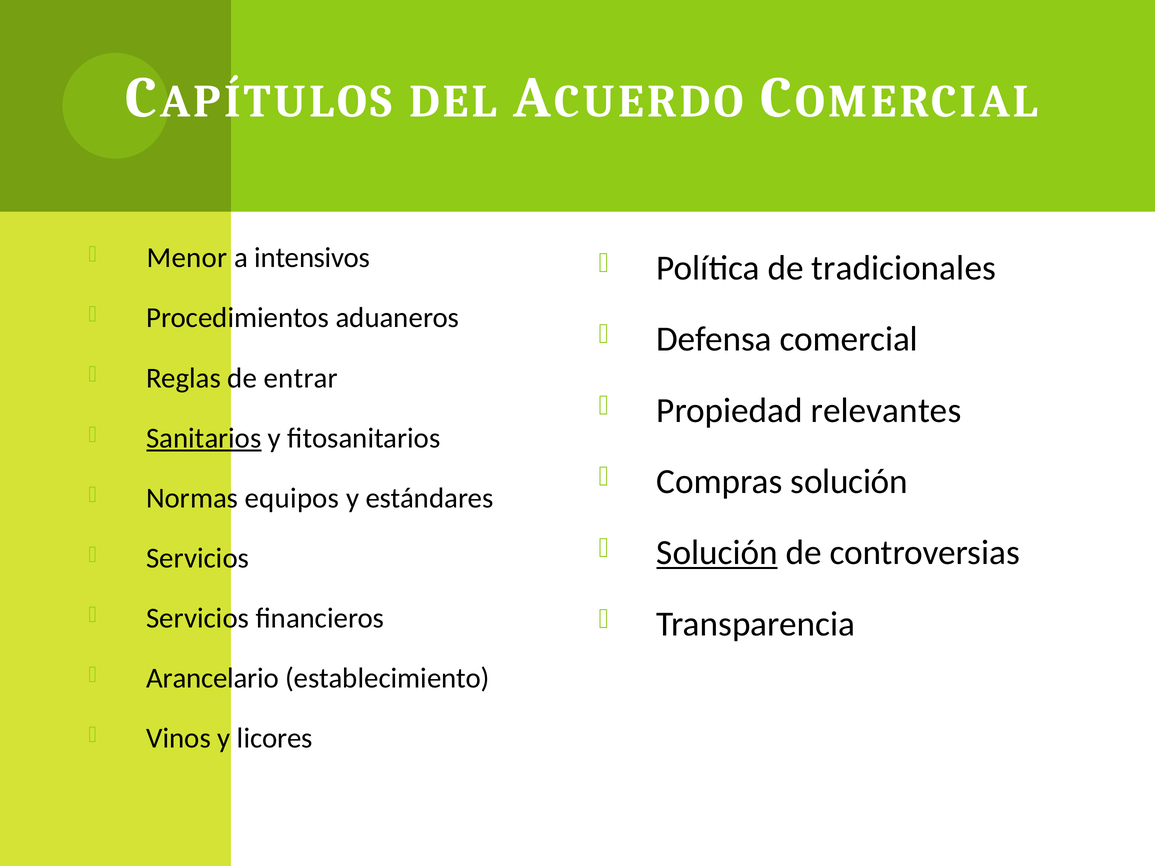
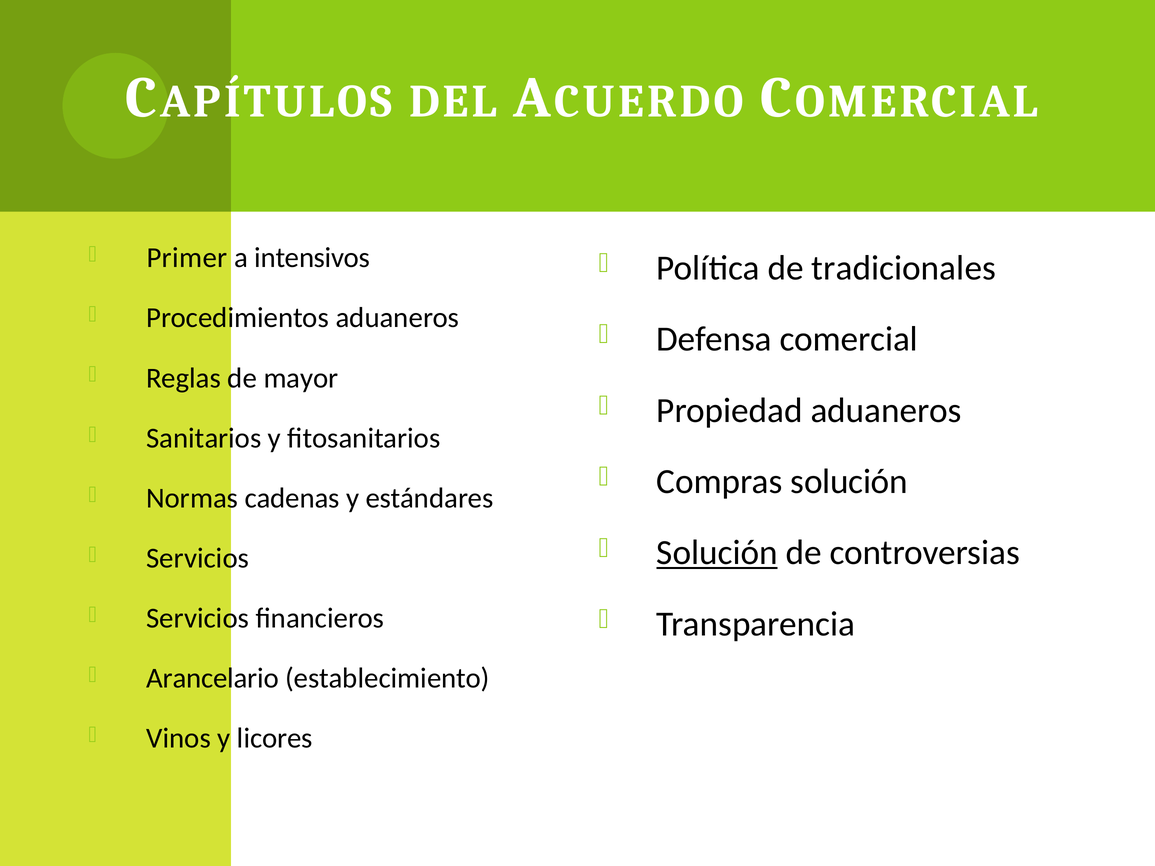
Menor: Menor -> Primer
entrar: entrar -> mayor
Propiedad relevantes: relevantes -> aduaneros
Sanitarios underline: present -> none
equipos: equipos -> cadenas
